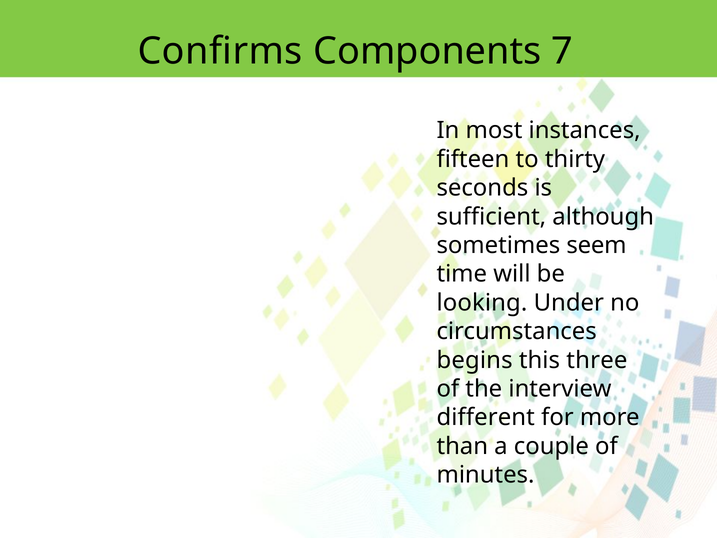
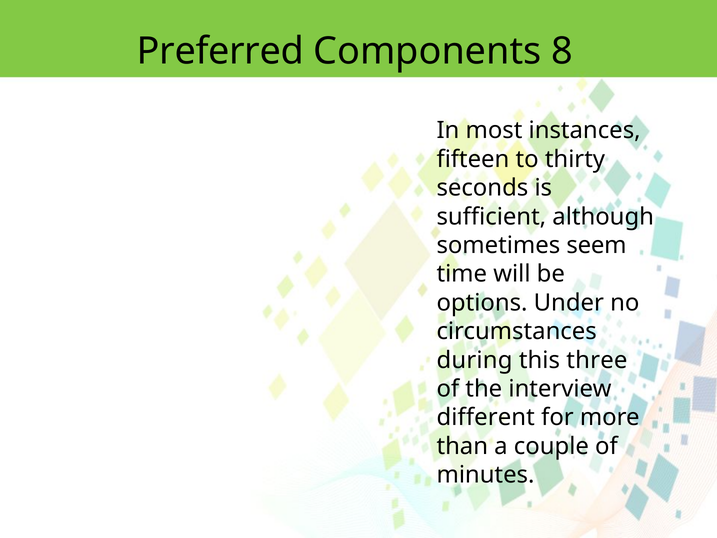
Confirms: Confirms -> Preferred
7: 7 -> 8
looking: looking -> options
begins: begins -> during
